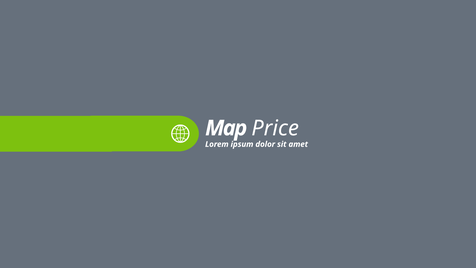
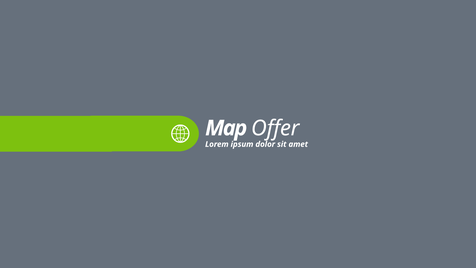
Price: Price -> Offer
